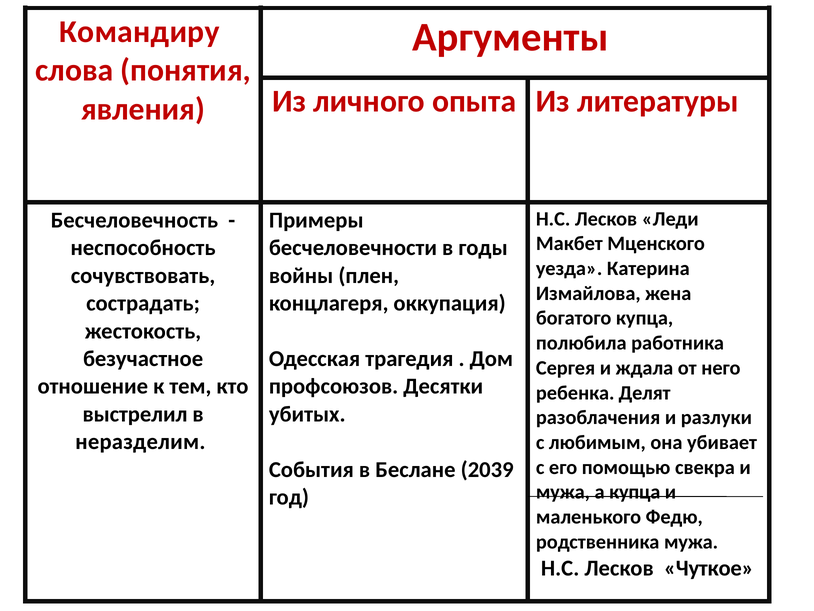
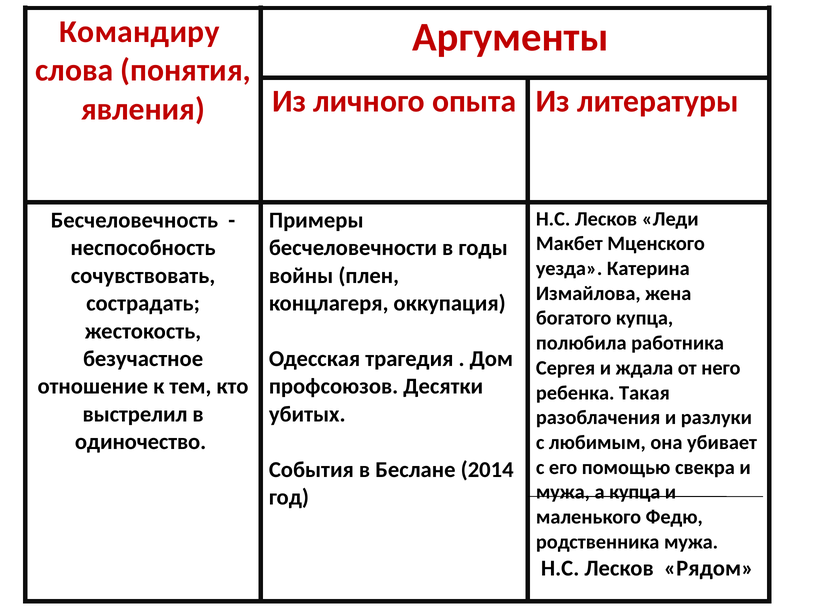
Делят: Делят -> Такая
неразделим: неразделим -> одиночество
2039: 2039 -> 2014
Чуткое: Чуткое -> Рядом
